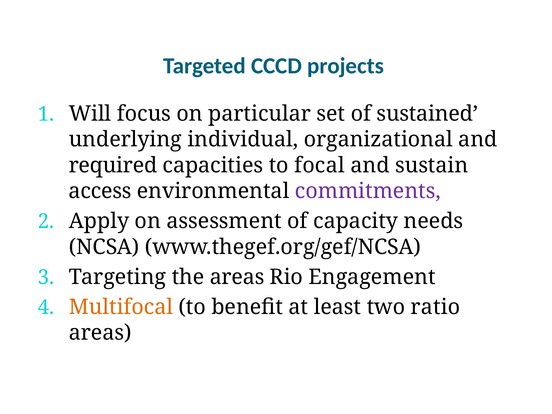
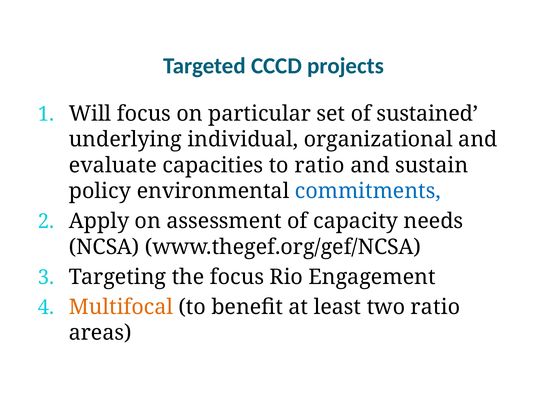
required: required -> evaluate
to focal: focal -> ratio
access: access -> policy
commitments colour: purple -> blue
the areas: areas -> focus
